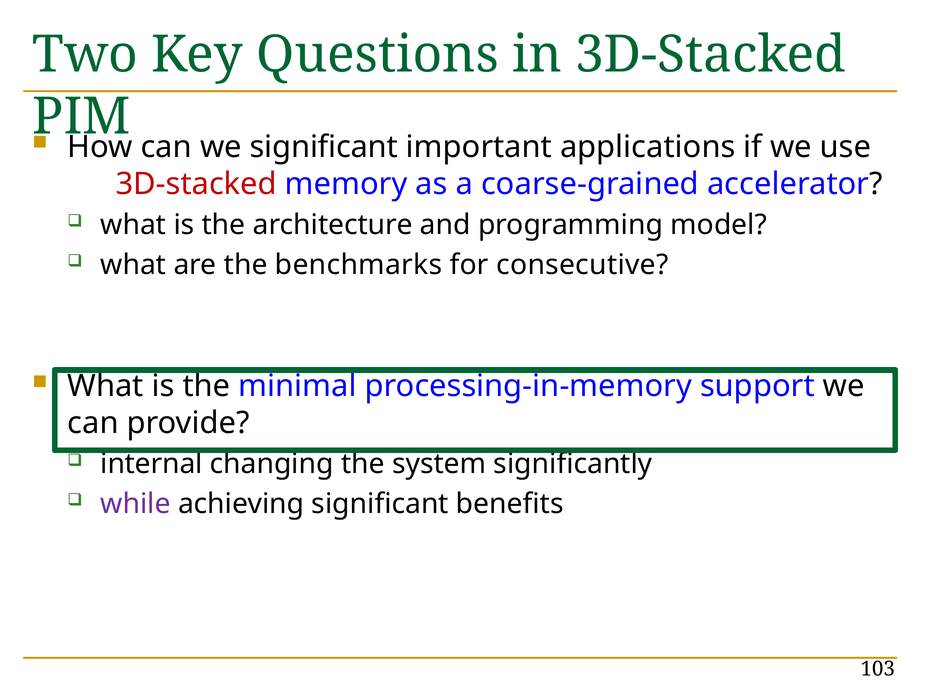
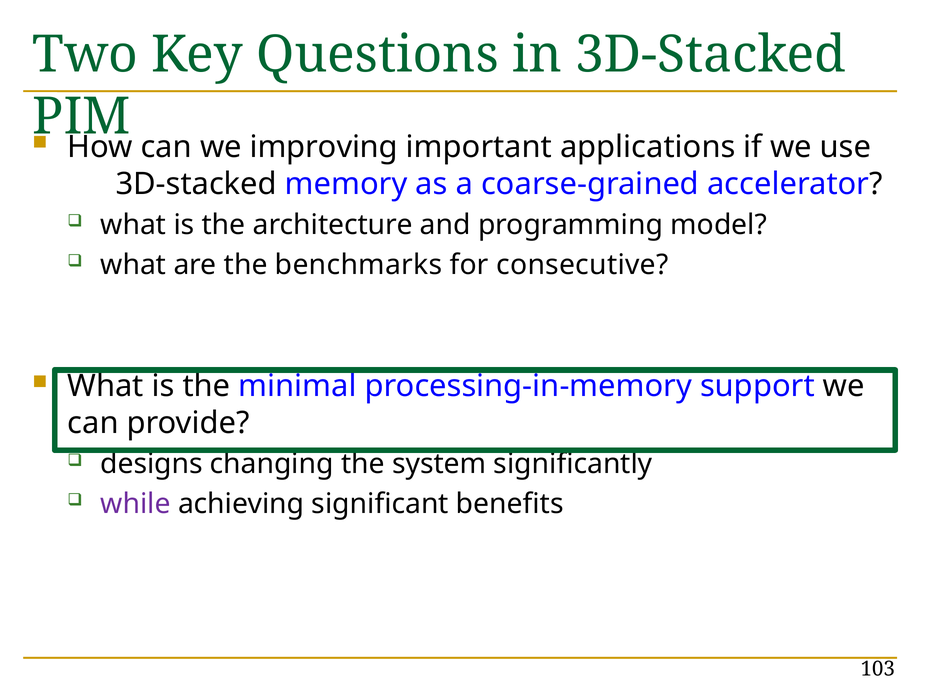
we significant: significant -> improving
3D-stacked at (196, 184) colour: red -> black
internal: internal -> designs
